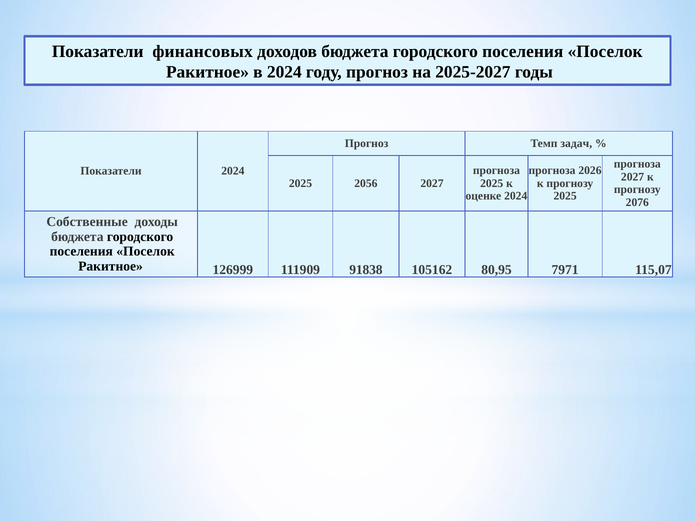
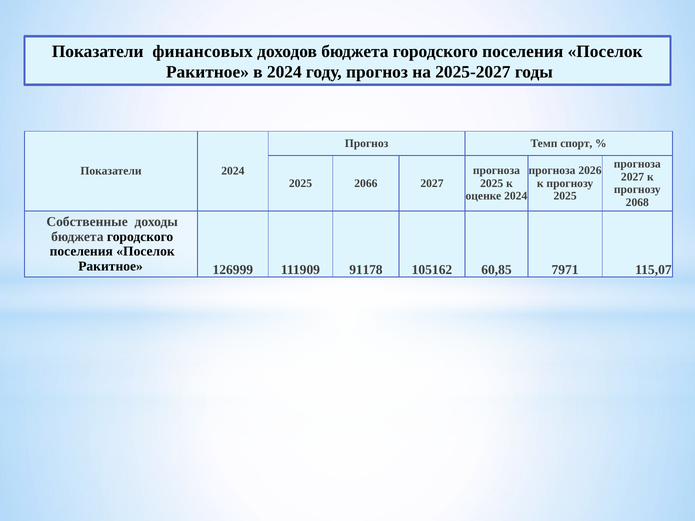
задач: задач -> спорт
2056: 2056 -> 2066
2076: 2076 -> 2068
91838: 91838 -> 91178
80,95: 80,95 -> 60,85
